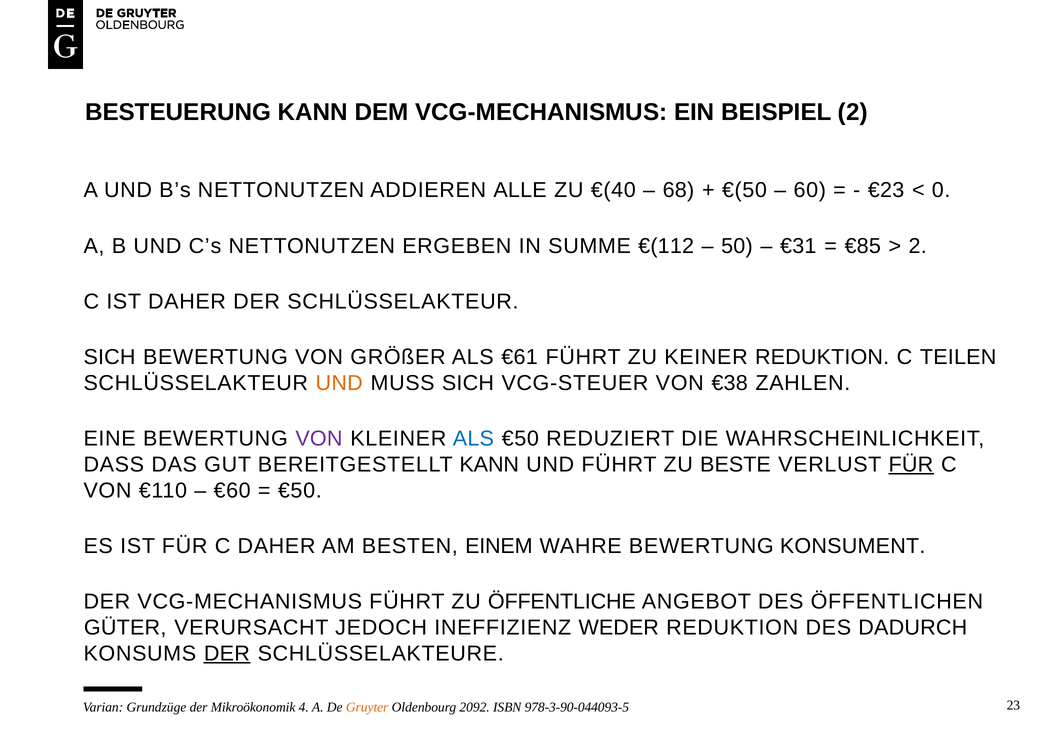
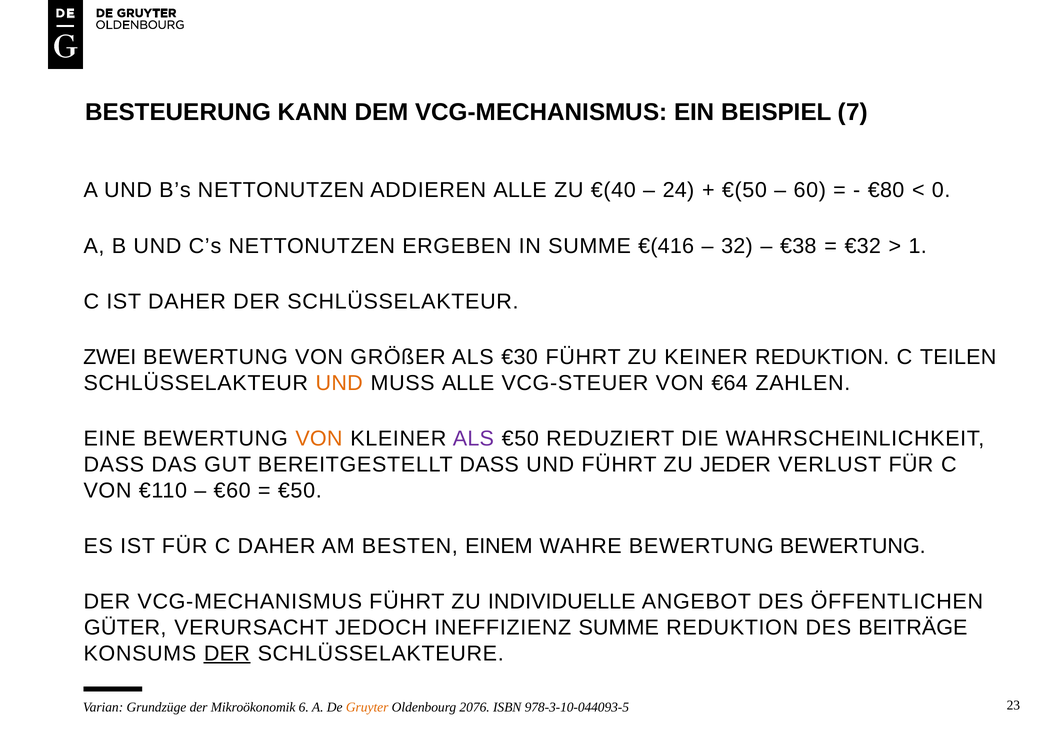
BEISPIEL 2: 2 -> 7
68: 68 -> 24
€23: €23 -> €80
€(112: €(112 -> €(416
50: 50 -> 32
€31: €31 -> €38
€85: €85 -> €32
2 at (918, 246): 2 -> 1
SICH at (110, 357): SICH -> ZWEI
€61: €61 -> €30
MUSS SICH: SICH -> ALLE
€38: €38 -> €64
VON at (319, 438) colour: purple -> orange
ALS at (473, 438) colour: blue -> purple
BEREITGESTELLT KANN: KANN -> DASS
BESTE: BESTE -> JEDER
FÜR at (911, 464) underline: present -> none
BEWERTUNG KONSUMENT: KONSUMENT -> BEWERTUNG
ÖFFENTLICHE: ÖFFENTLICHE -> INDIVIDUELLE
INEFFIZIENZ WEDER: WEDER -> SUMME
DADURCH: DADURCH -> BEITRÄGE
4: 4 -> 6
2092: 2092 -> 2076
978-3-90-044093-5: 978-3-90-044093-5 -> 978-3-10-044093-5
